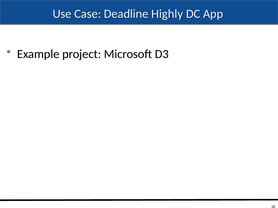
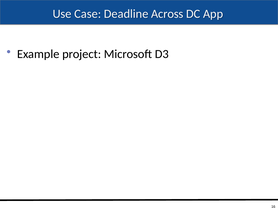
Highly: Highly -> Across
